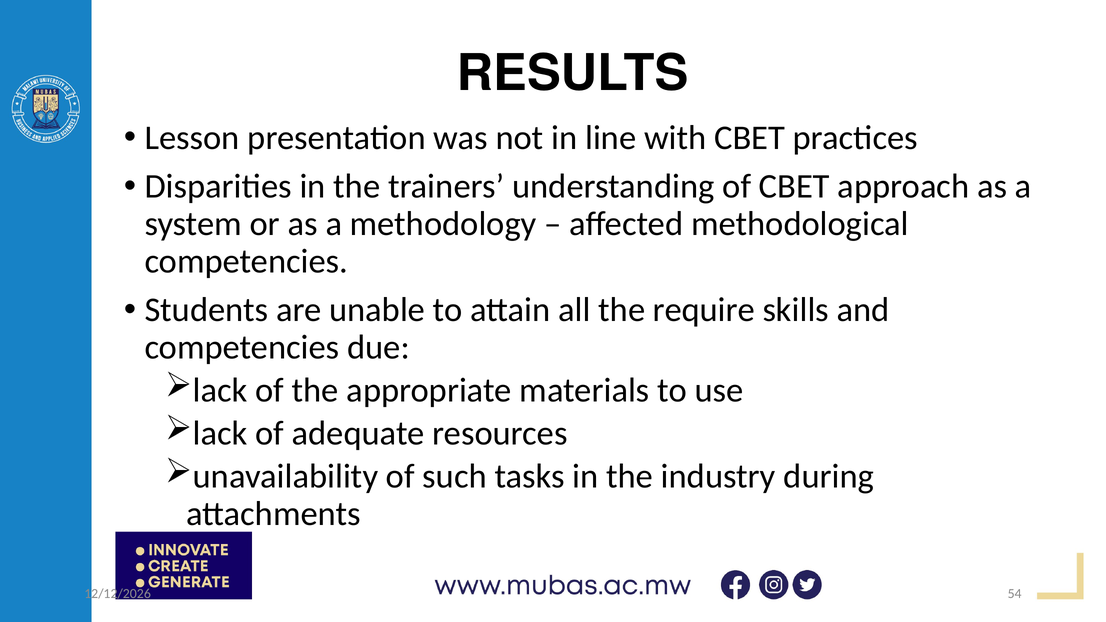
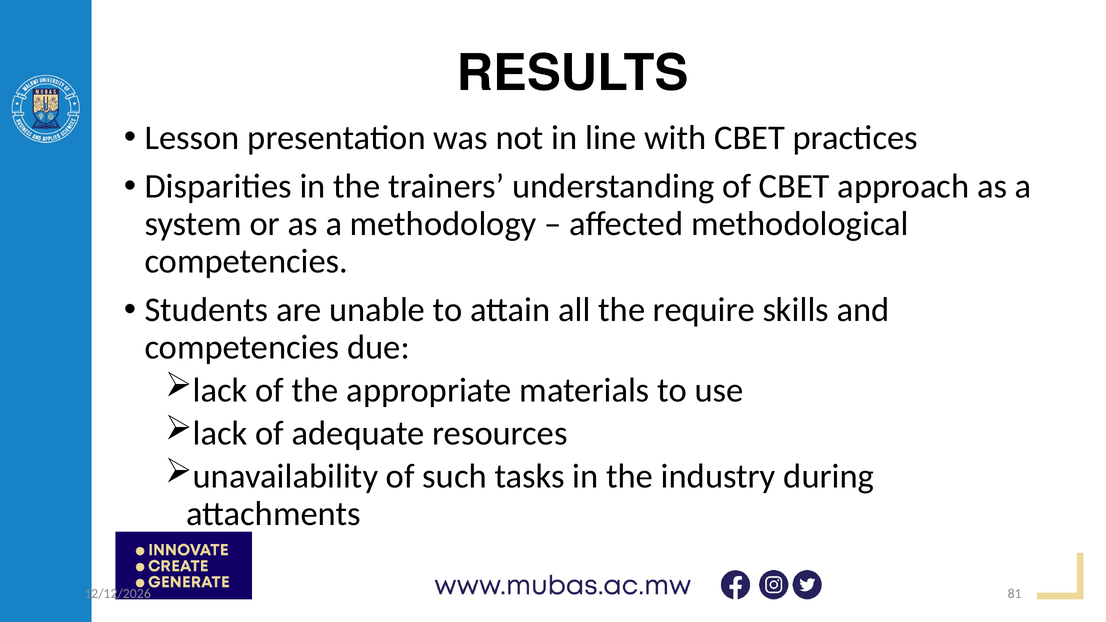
54: 54 -> 81
